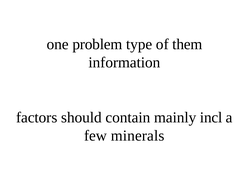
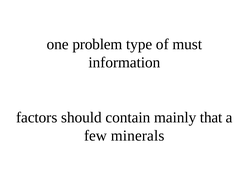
them: them -> must
incl: incl -> that
